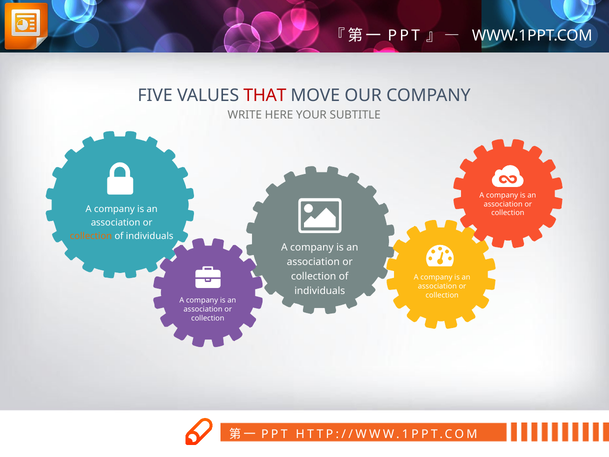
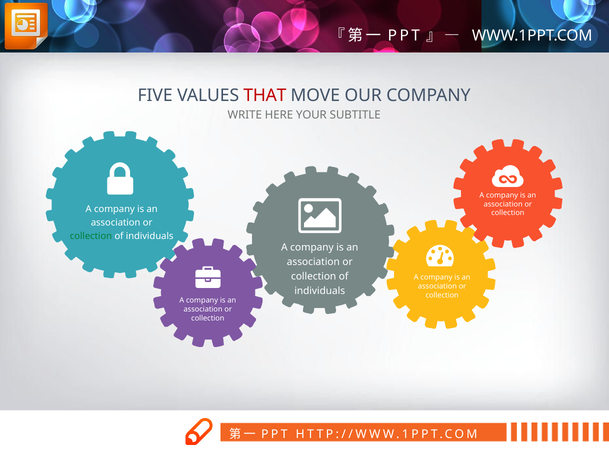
collection at (91, 236) colour: orange -> green
